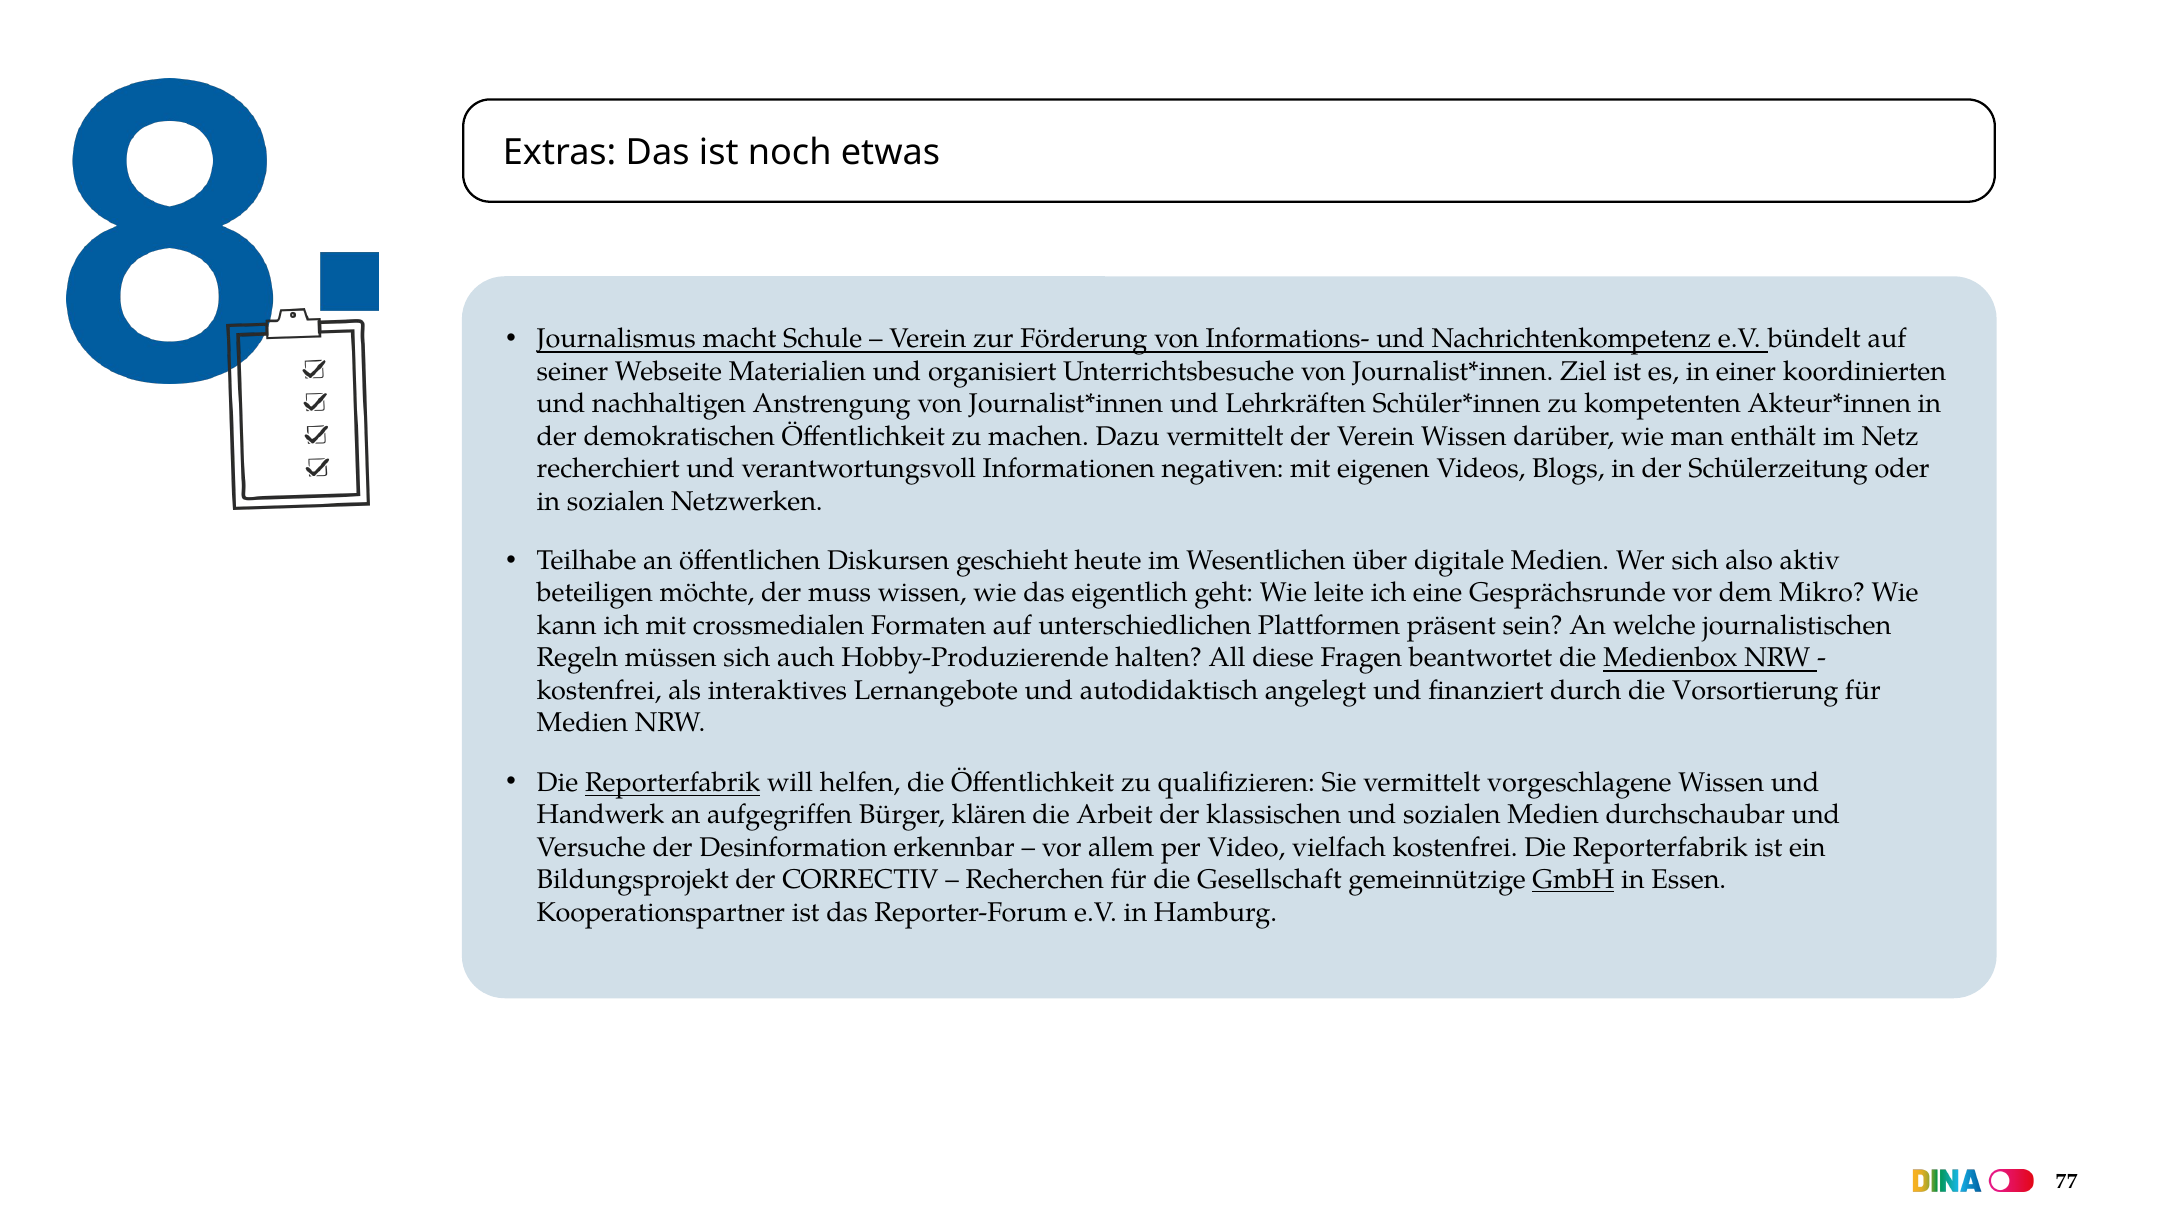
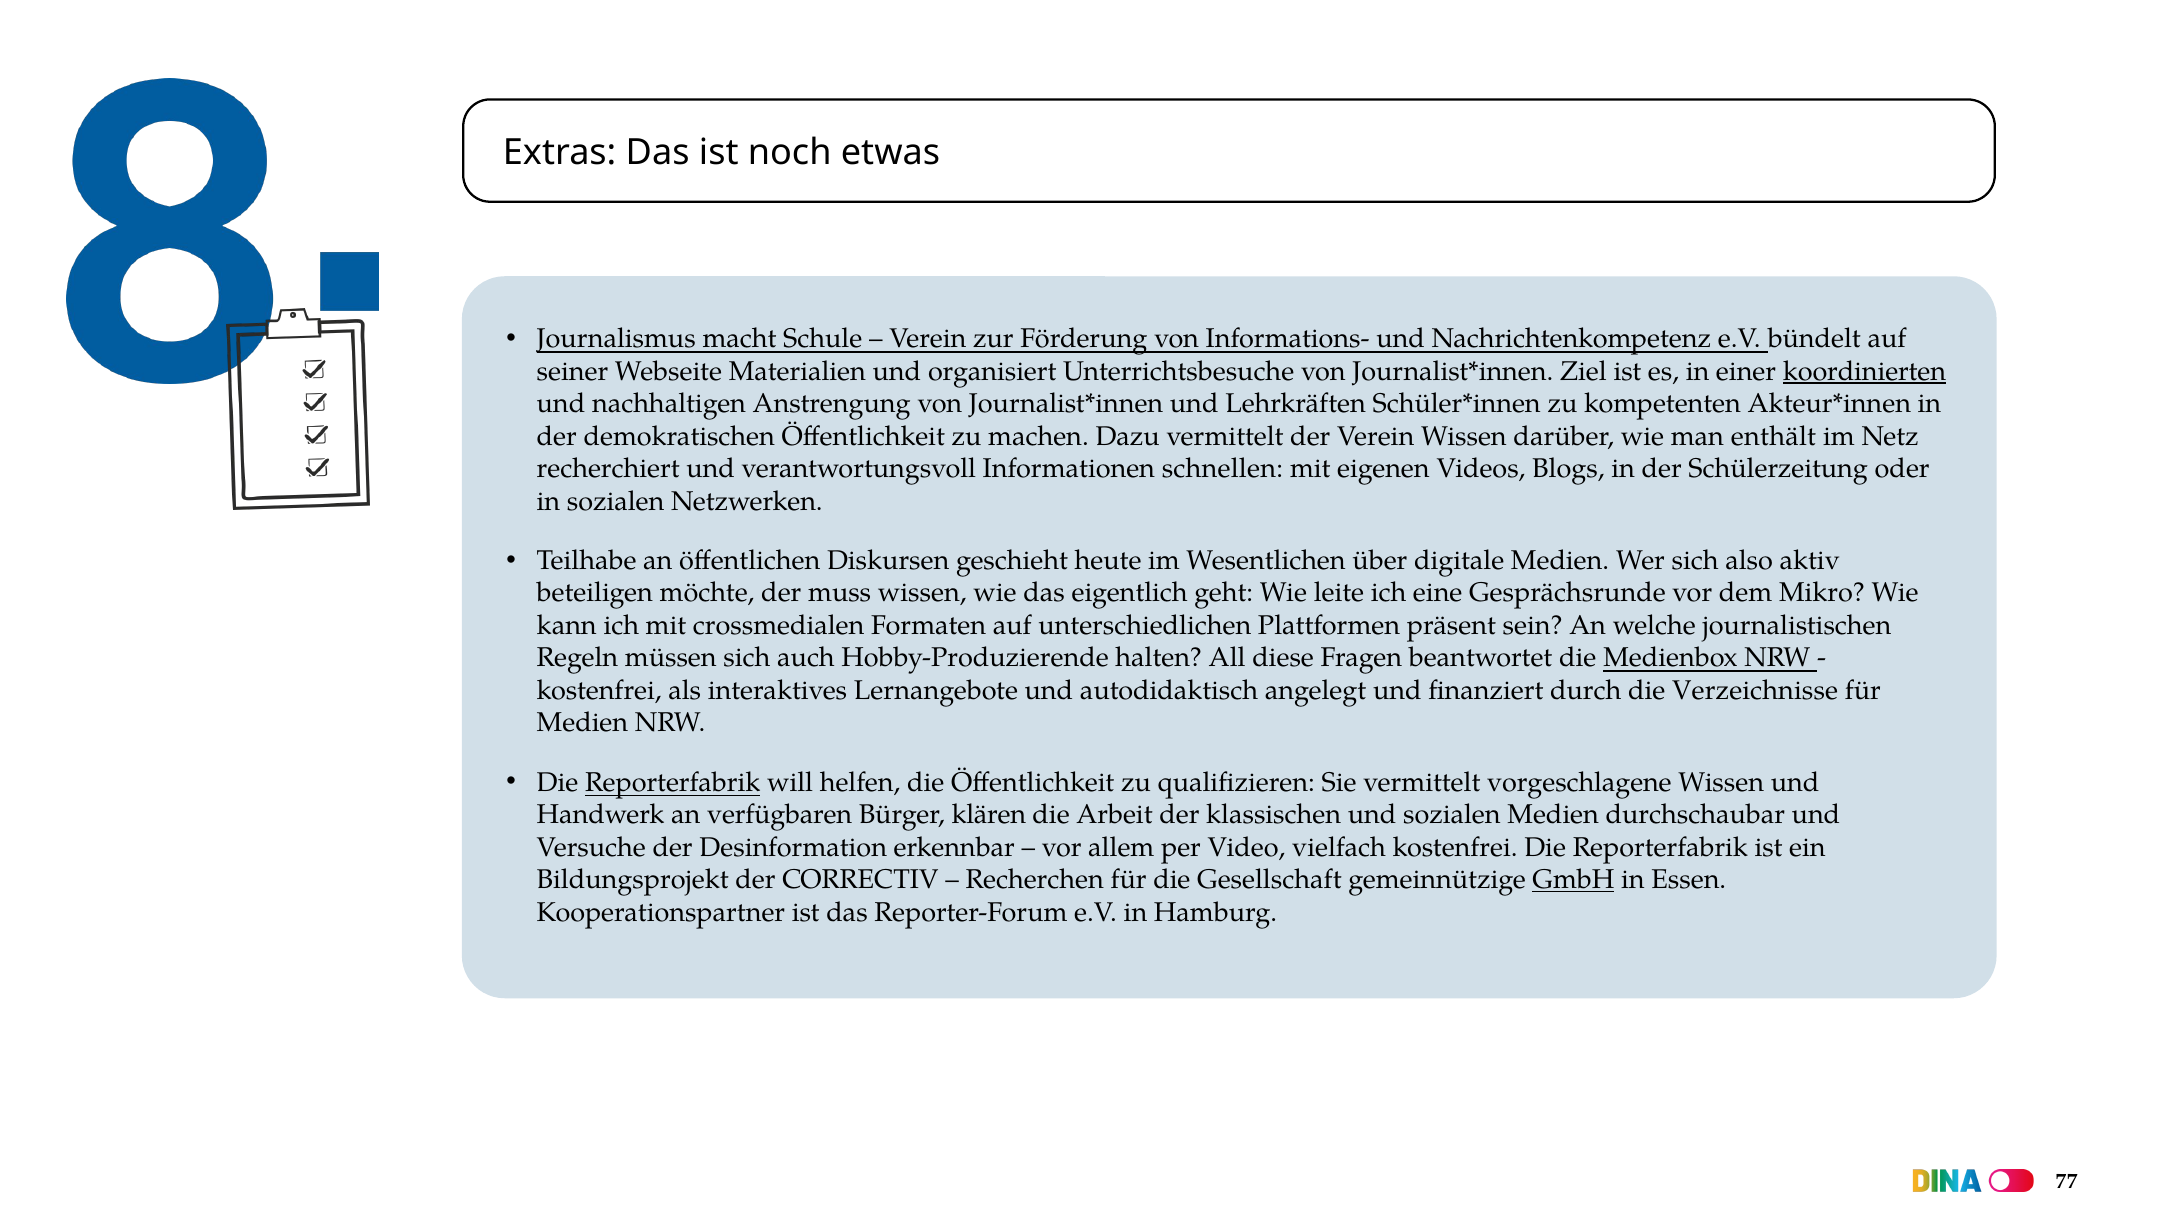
koordinierten underline: none -> present
negativen: negativen -> schnellen
Vorsortierung: Vorsortierung -> Verzeichnisse
aufgegriffen: aufgegriffen -> verfügbaren
